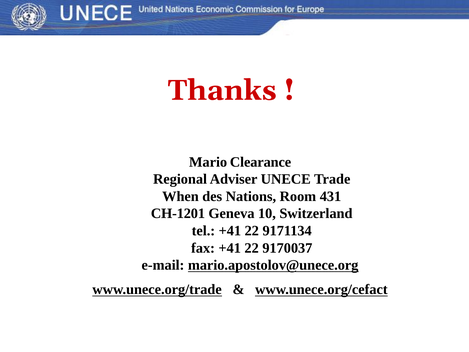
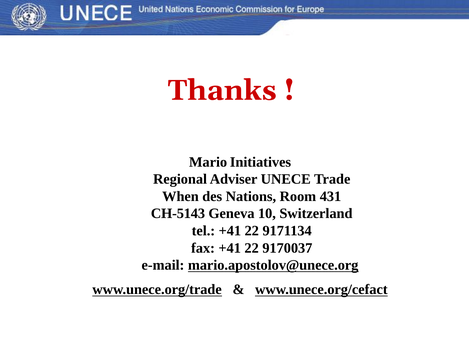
Clearance: Clearance -> Initiatives
CH-1201: CH-1201 -> CH-5143
